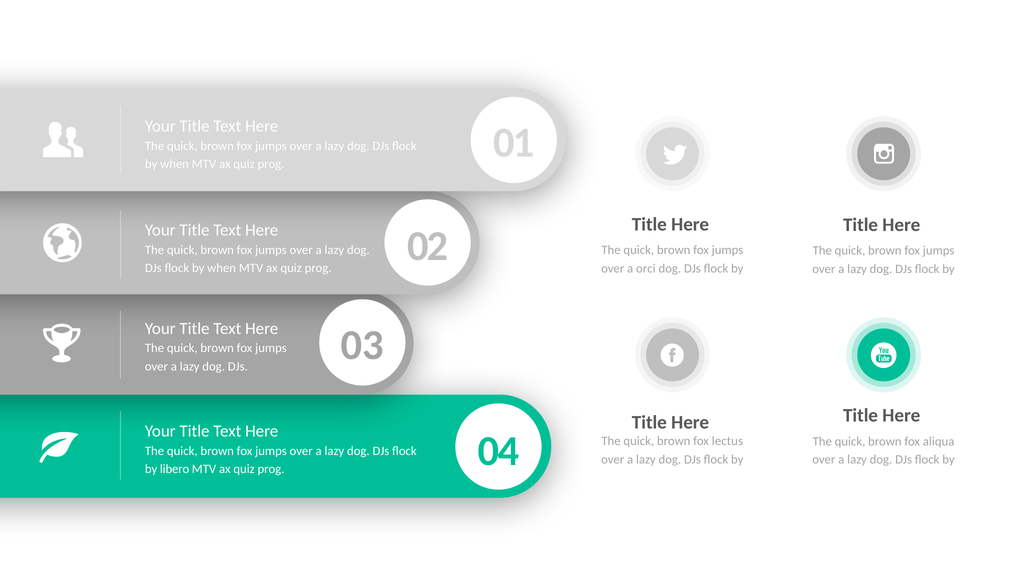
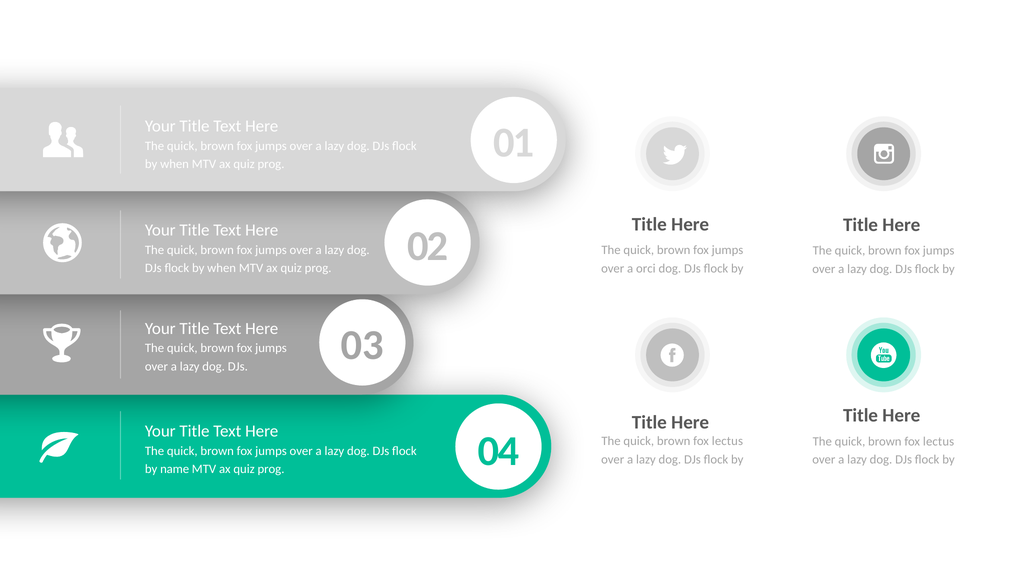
aliqua at (939, 441): aliqua -> lectus
libero: libero -> name
